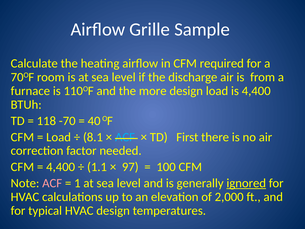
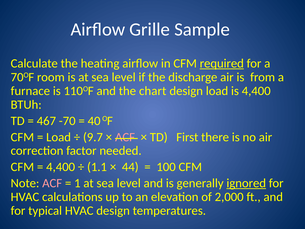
required underline: none -> present
more: more -> chart
118: 118 -> 467
8.1: 8.1 -> 9.7
ACF at (125, 137) colour: light blue -> pink
97: 97 -> 44
